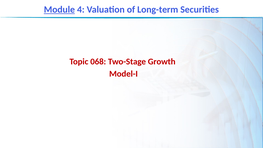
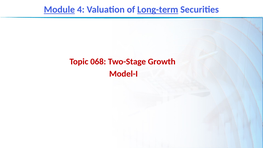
Long-term underline: none -> present
